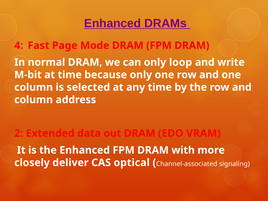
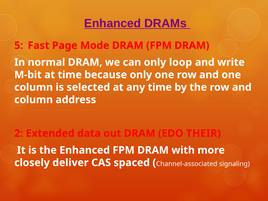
4: 4 -> 5
VRAM: VRAM -> THEIR
optical: optical -> spaced
